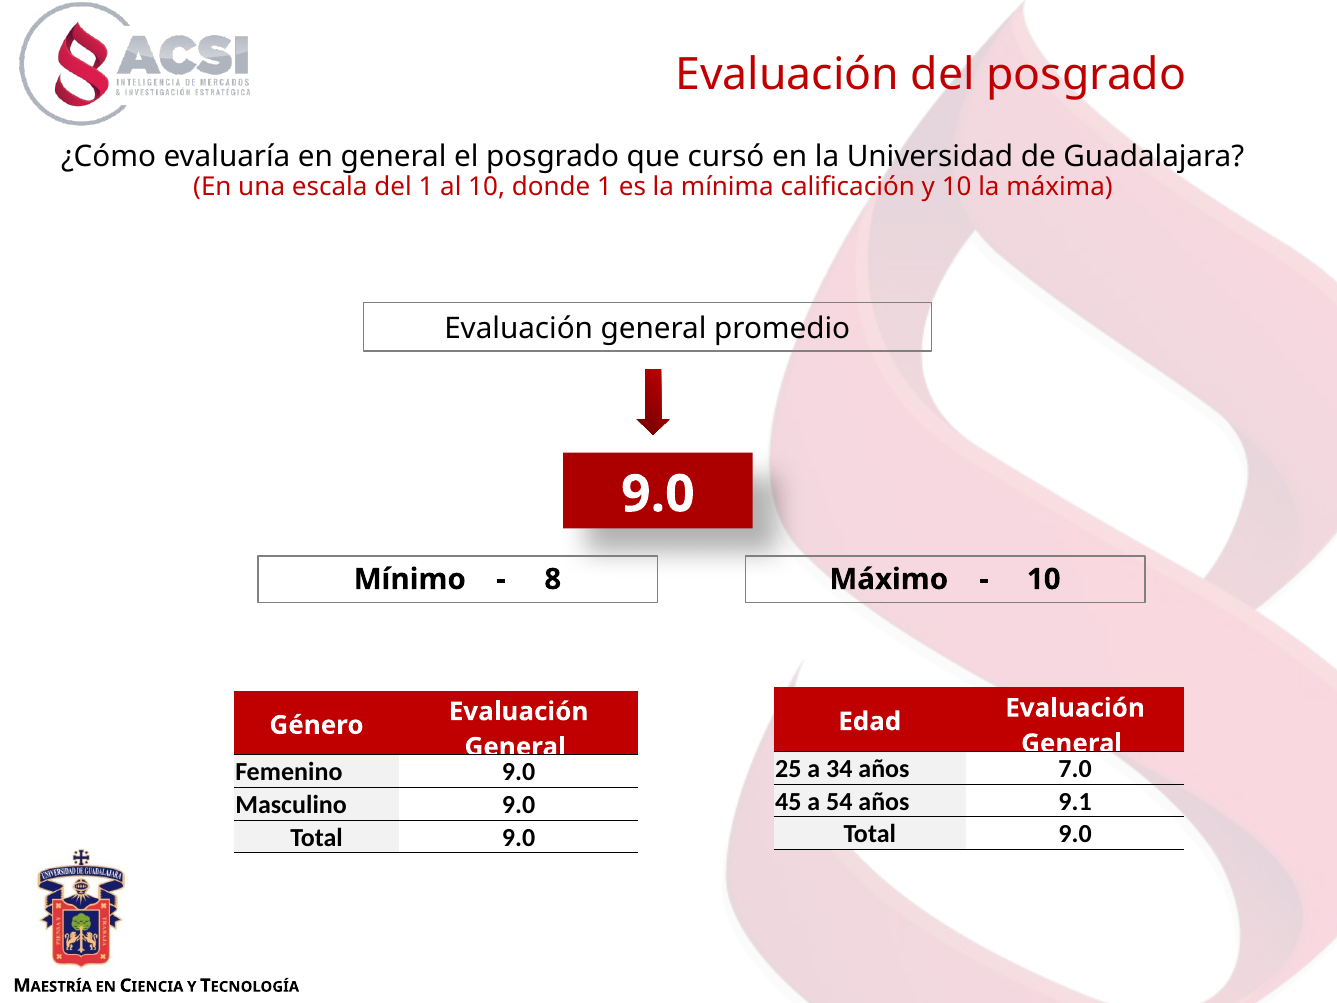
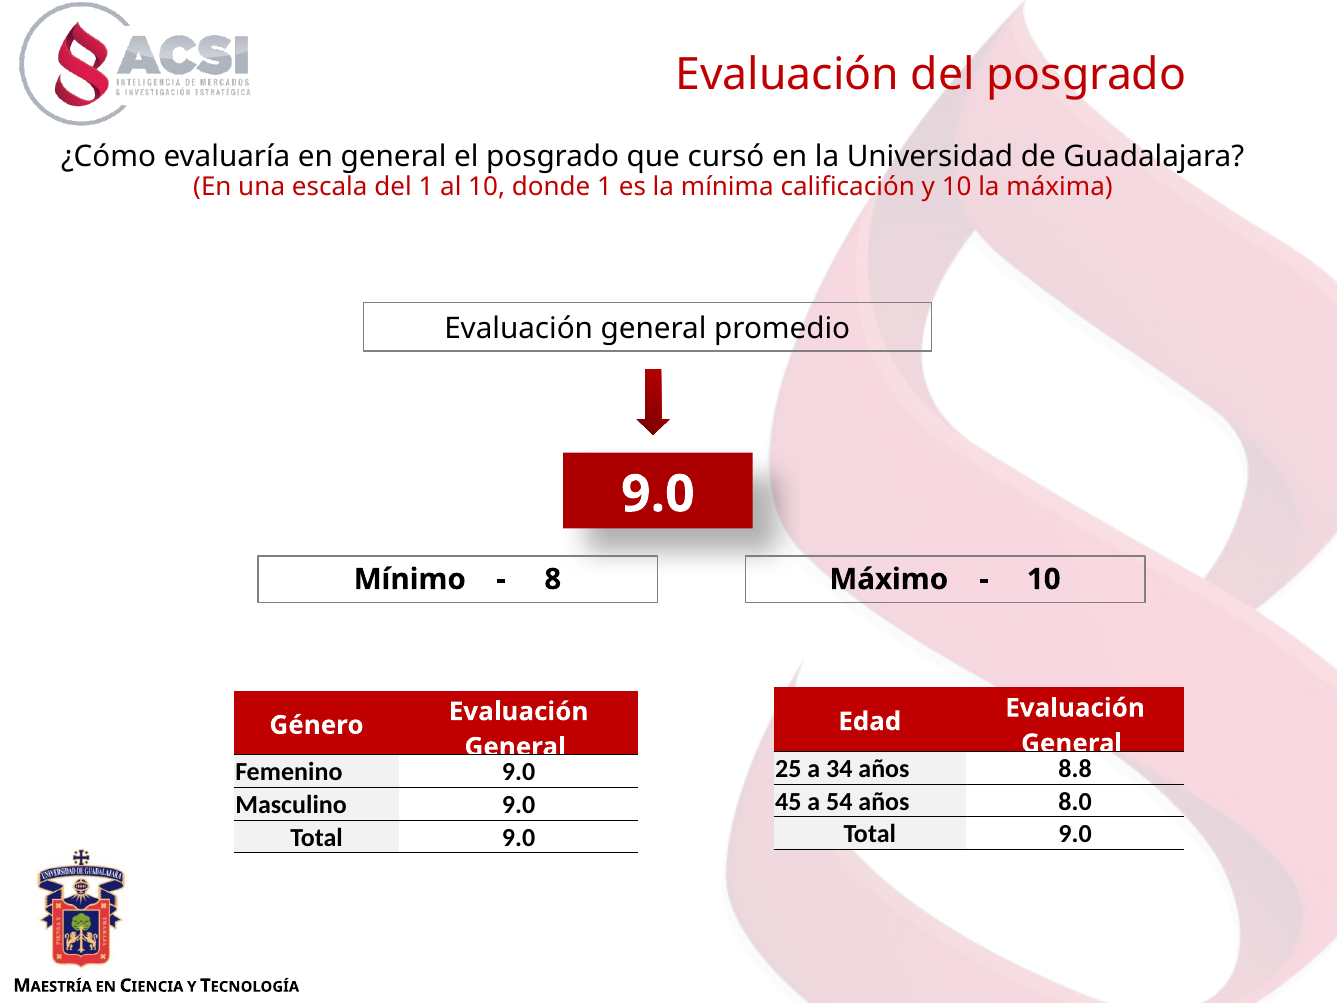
7.0: 7.0 -> 8.8
9.1: 9.1 -> 8.0
